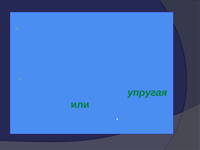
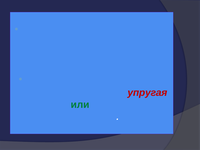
упругая colour: green -> red
